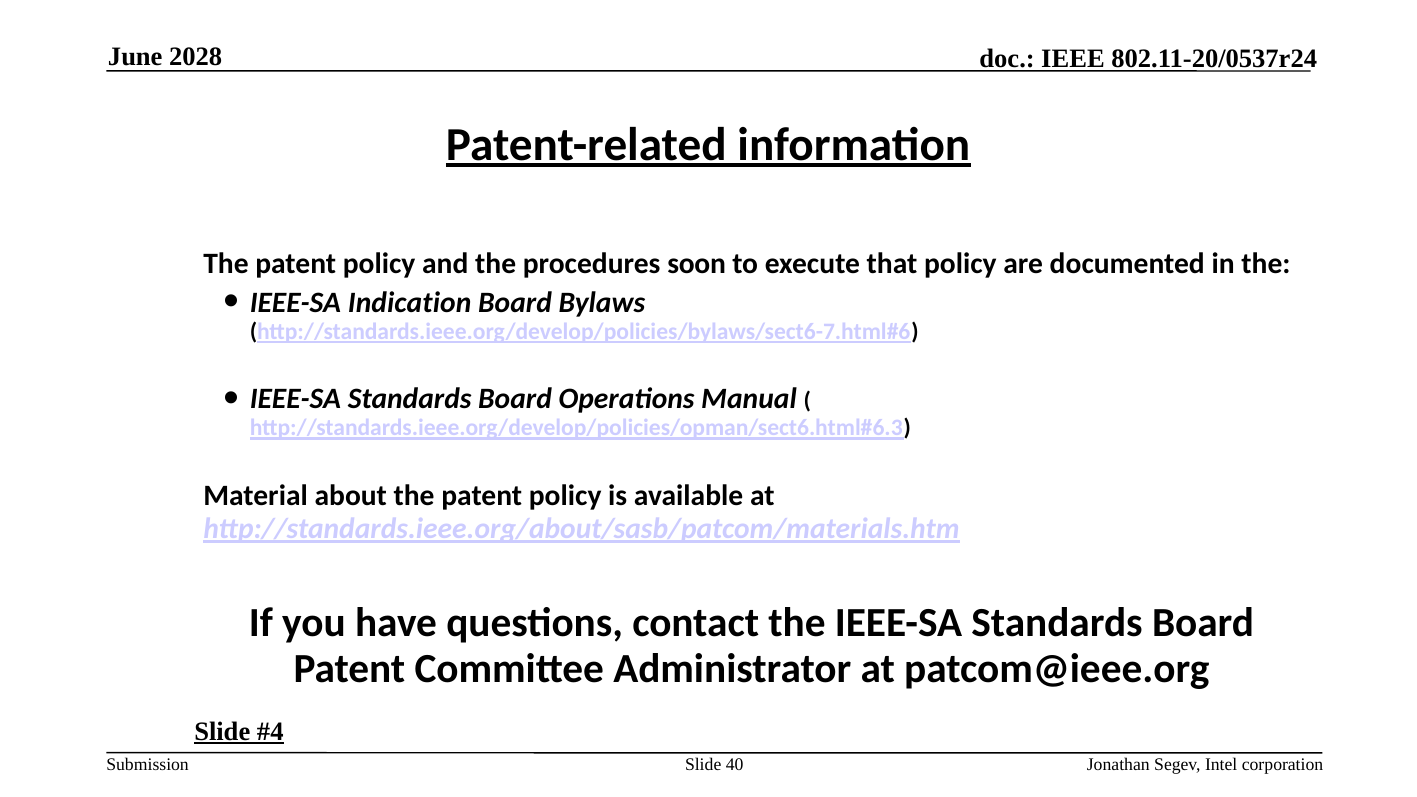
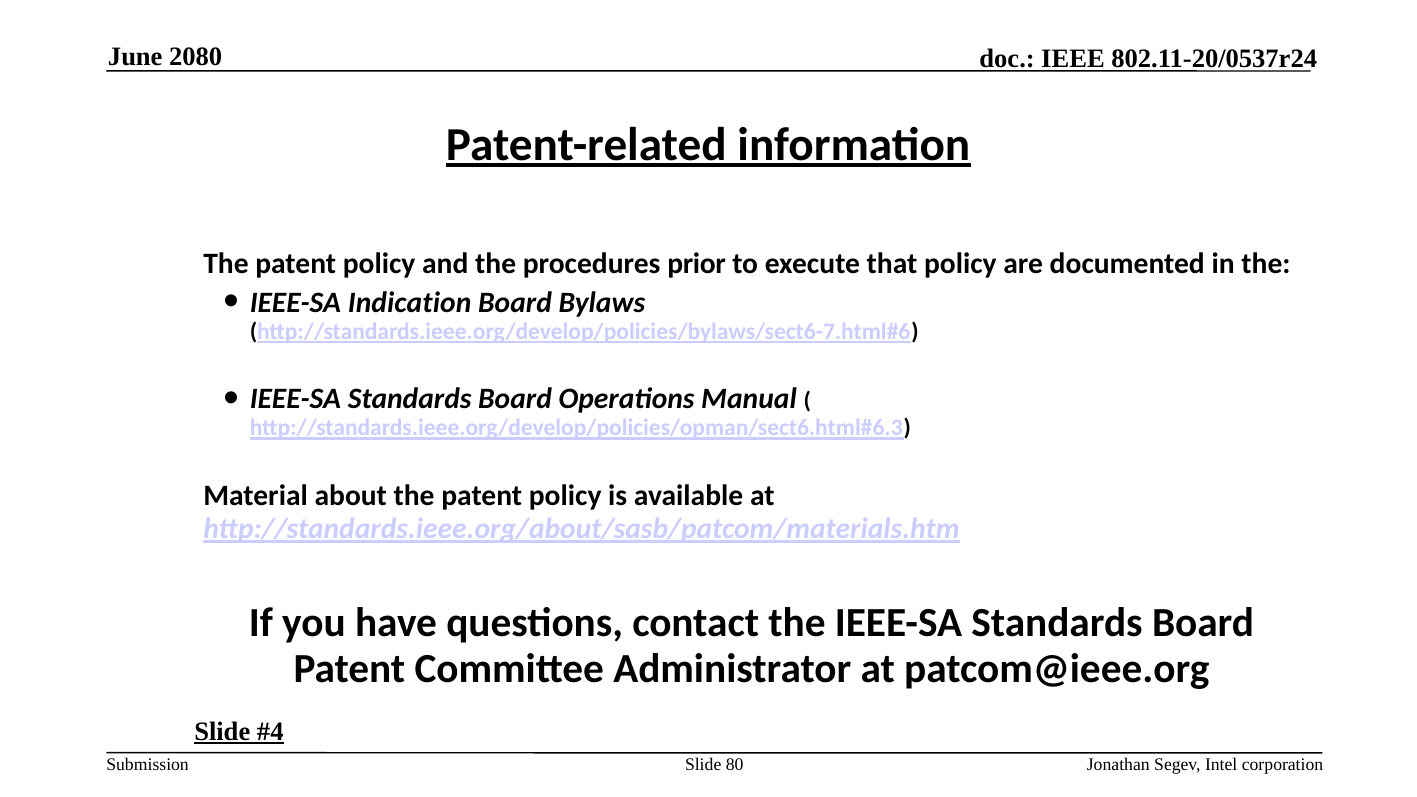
2028: 2028 -> 2080
soon: soon -> prior
40: 40 -> 80
